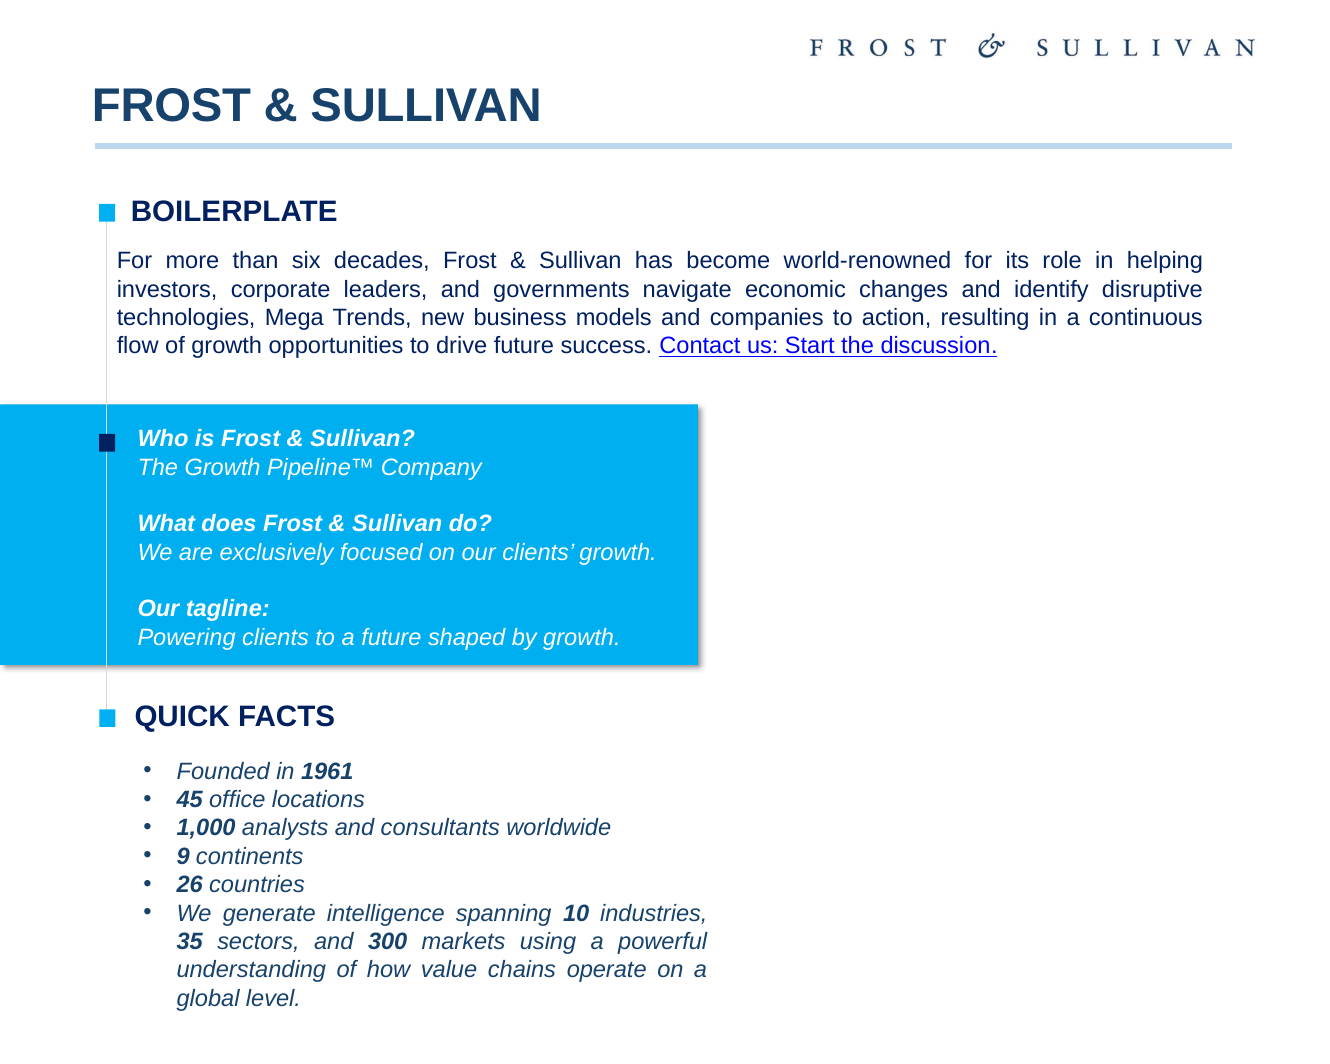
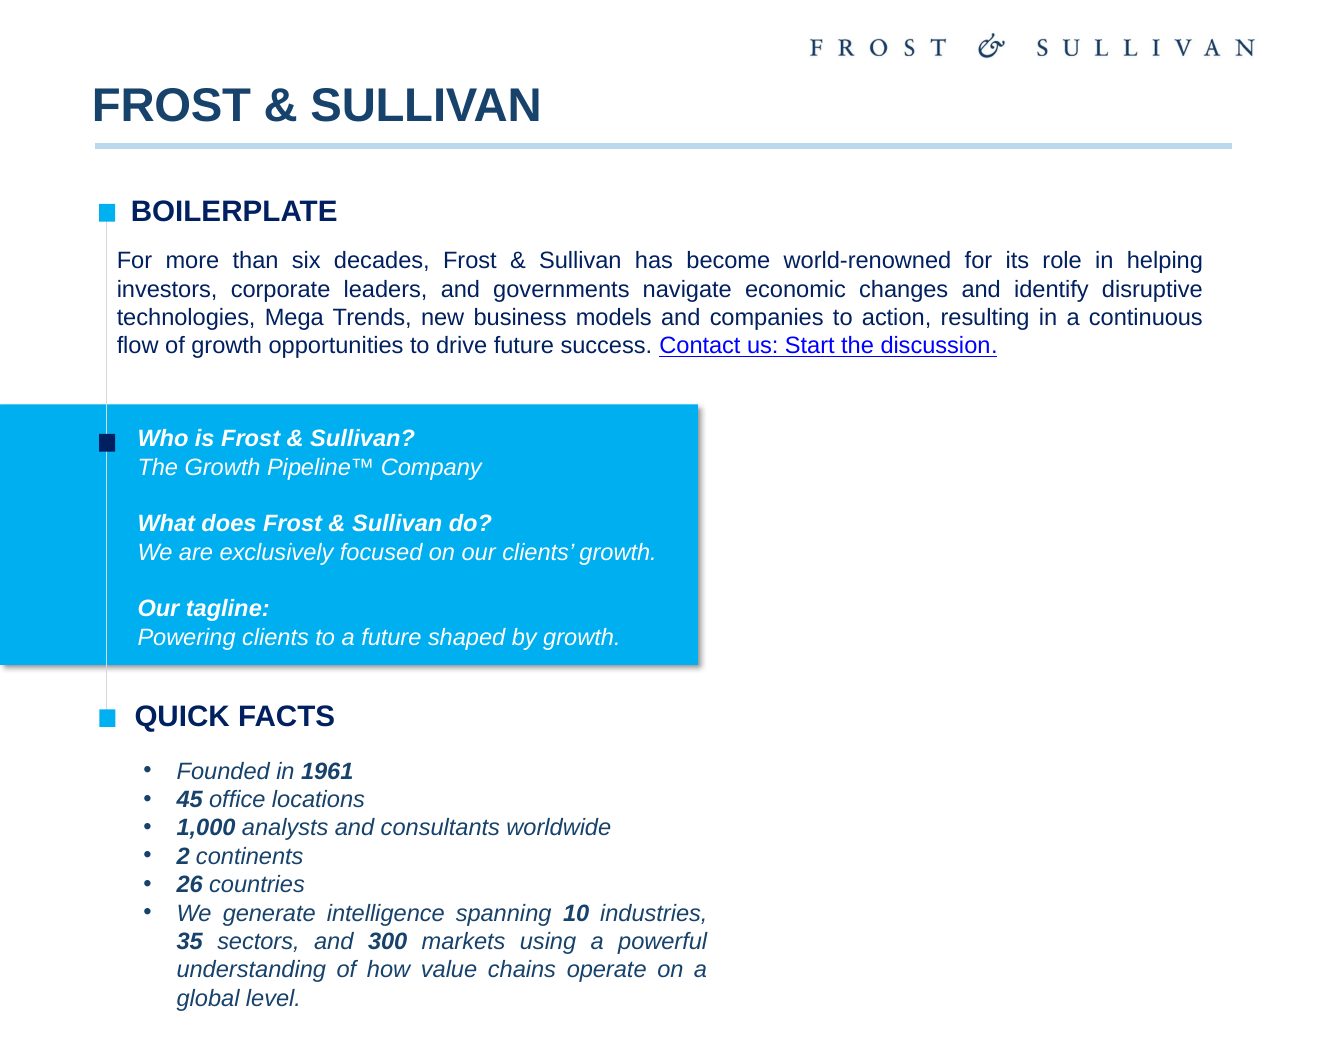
9: 9 -> 2
